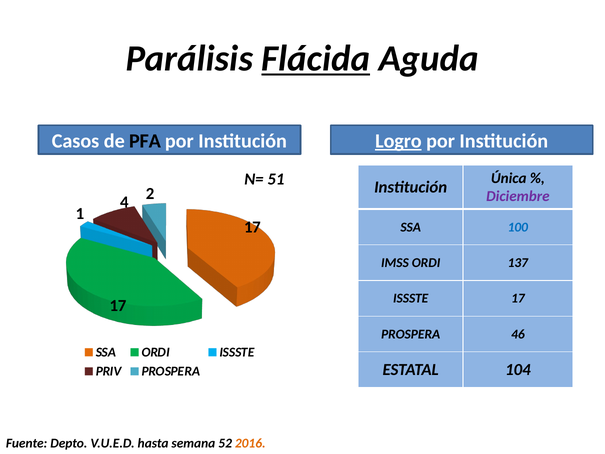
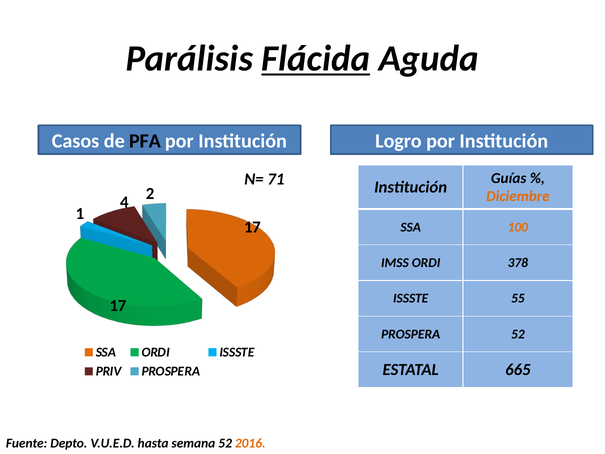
Logro underline: present -> none
Única: Única -> Guías
51: 51 -> 71
Diciembre colour: purple -> orange
100 colour: blue -> orange
137: 137 -> 378
ISSSTE 17: 17 -> 55
PROSPERA 46: 46 -> 52
104: 104 -> 665
